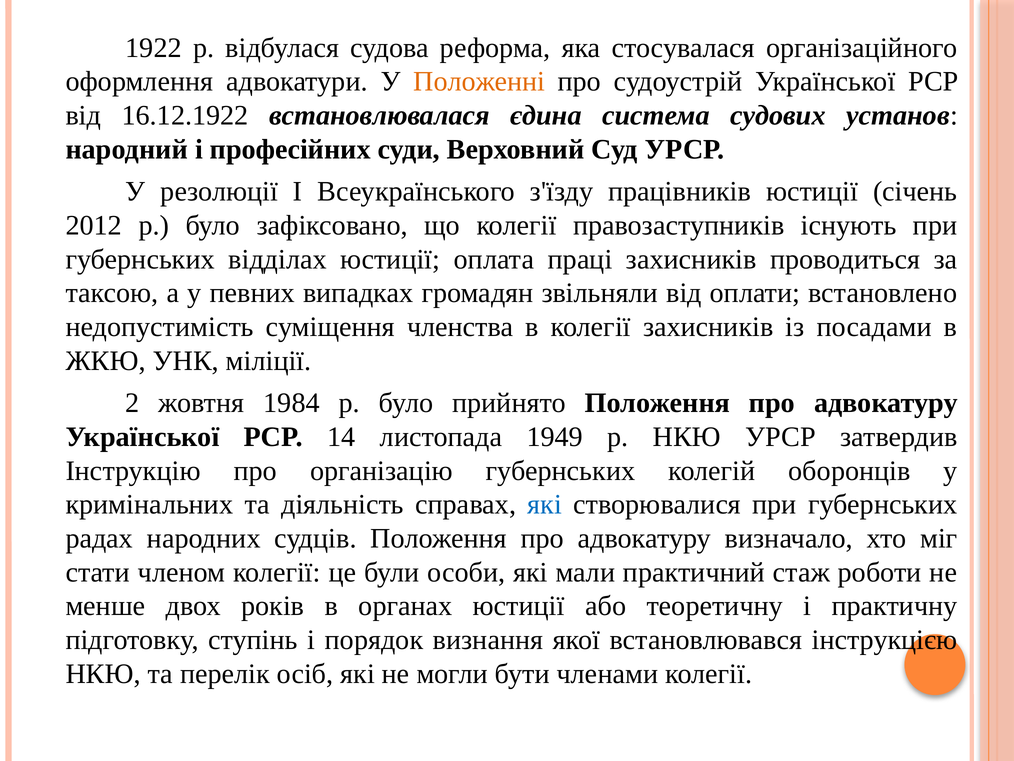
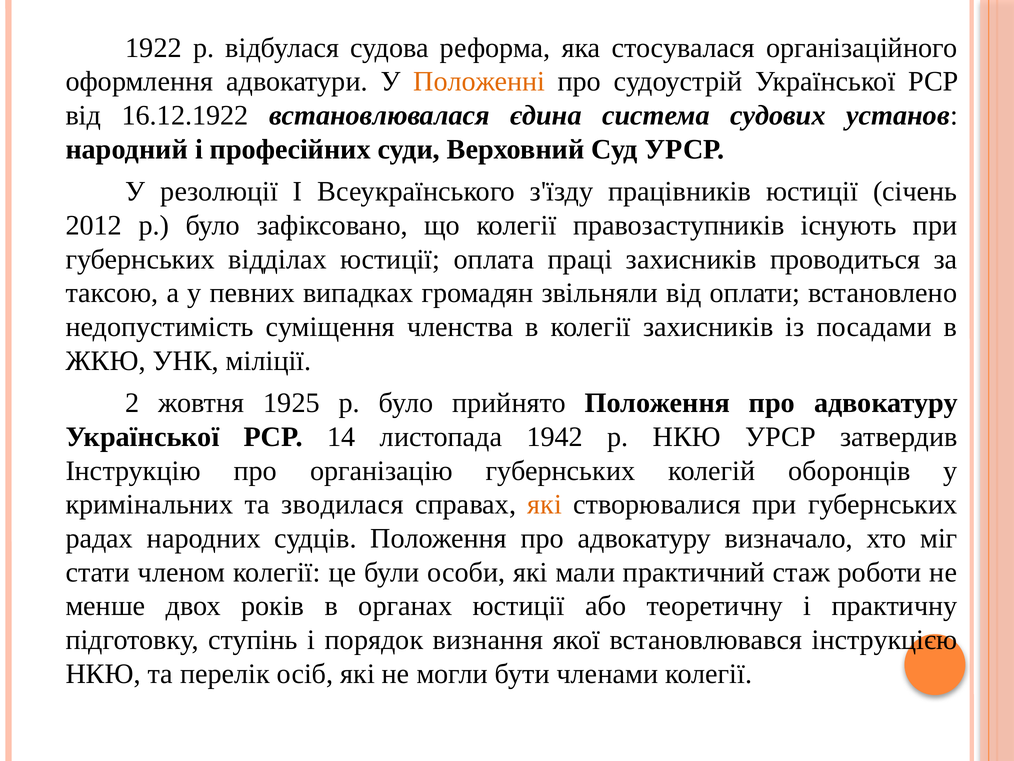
1984: 1984 -> 1925
1949: 1949 -> 1942
діяльність: діяльність -> зводилася
які at (545, 504) colour: blue -> orange
